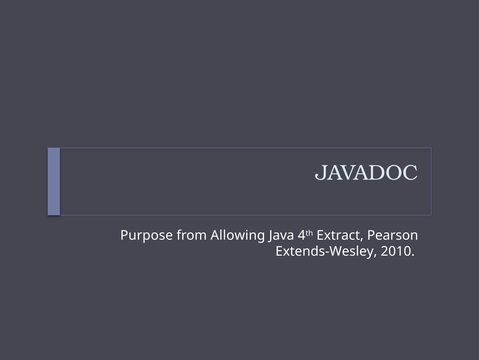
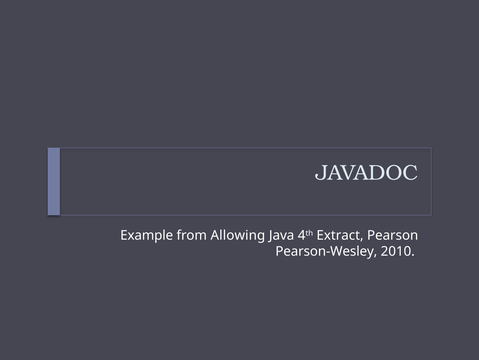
Purpose: Purpose -> Example
Extends-Wesley: Extends-Wesley -> Pearson-Wesley
